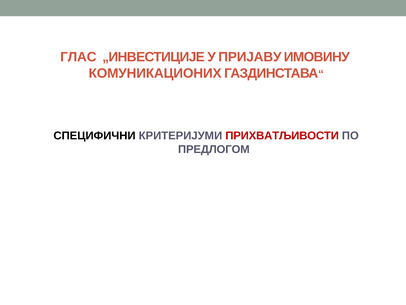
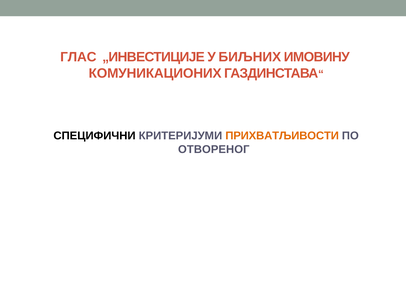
ПРИЈАВУ: ПРИЈАВУ -> БИЉНИХ
ПРИХВАТЉИВОСТИ colour: red -> orange
ПРЕДЛОГОМ: ПРЕДЛОГОМ -> ОТВОРЕНОГ
